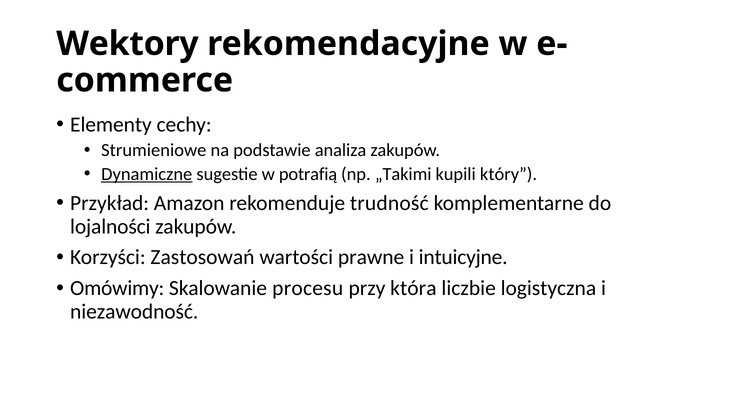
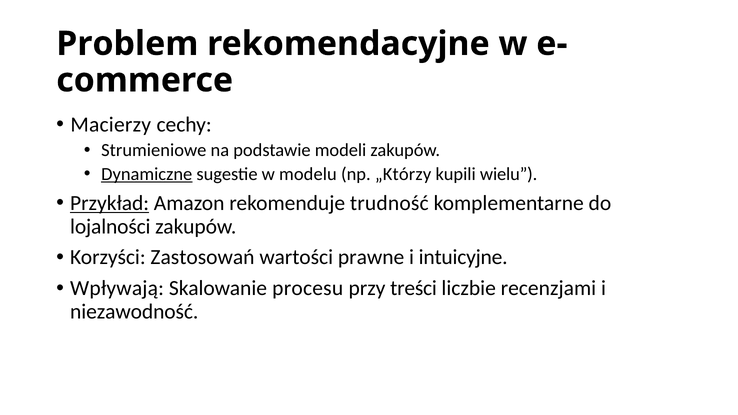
Wektory: Wektory -> Problem
Elementy: Elementy -> Macierzy
analiza: analiza -> modeli
potrafią: potrafią -> modelu
„Takimi: „Takimi -> „Którzy
który: który -> wielu
Przykład underline: none -> present
Omówimy: Omówimy -> Wpływają
która: która -> treści
logistyczna: logistyczna -> recenzjami
